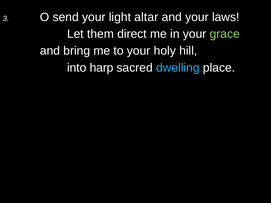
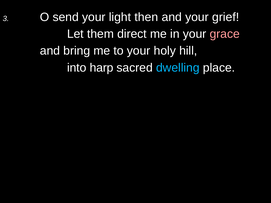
altar: altar -> then
laws: laws -> grief
grace colour: light green -> pink
